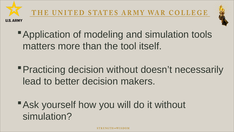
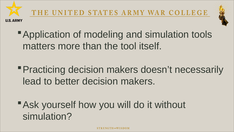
Practicing decision without: without -> makers
